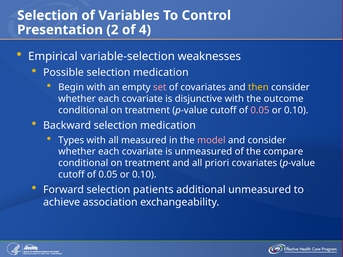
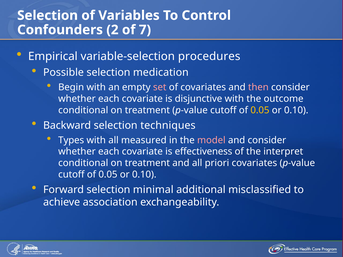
Presentation: Presentation -> Confounders
4: 4 -> 7
weaknesses: weaknesses -> procedures
then colour: yellow -> pink
0.05 at (260, 110) colour: pink -> yellow
Backward selection medication: medication -> techniques
is unmeasured: unmeasured -> effectiveness
compare: compare -> interpret
patients: patients -> minimal
additional unmeasured: unmeasured -> misclassified
